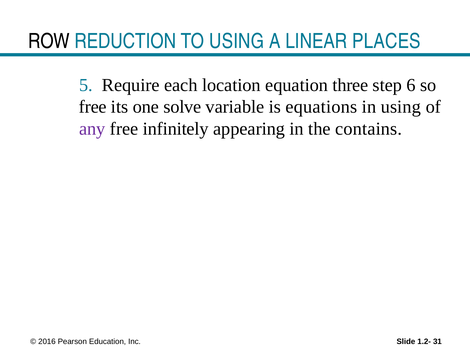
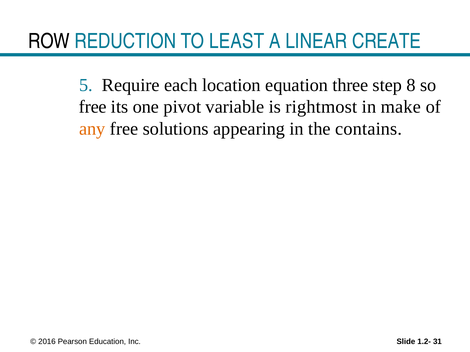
TO USING: USING -> LEAST
PLACES: PLACES -> CREATE
6: 6 -> 8
solve: solve -> pivot
equations: equations -> rightmost
in using: using -> make
any colour: purple -> orange
infinitely: infinitely -> solutions
